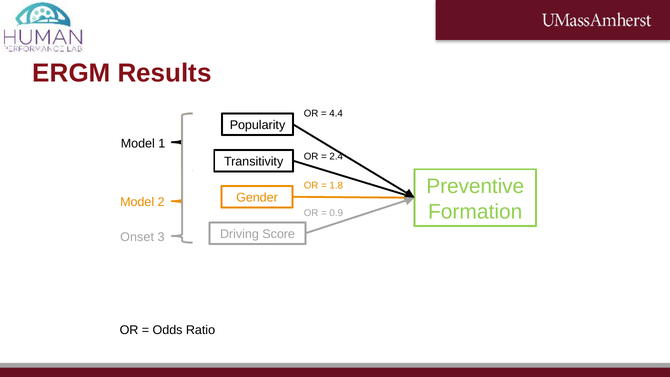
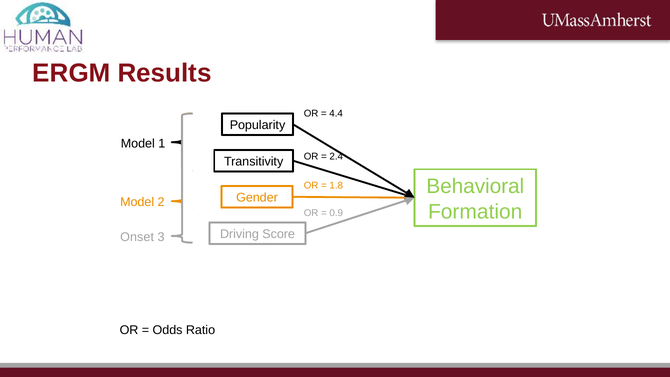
Preventive: Preventive -> Behavioral
